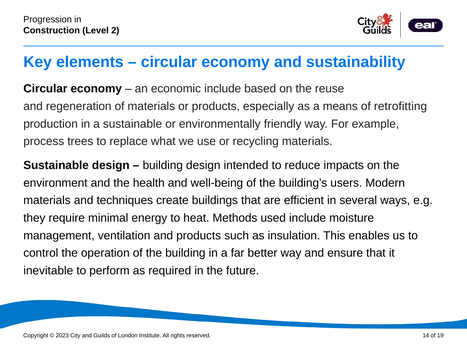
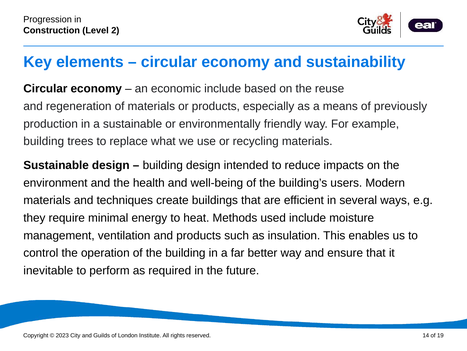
retrofitting: retrofitting -> previously
process at (44, 141): process -> building
